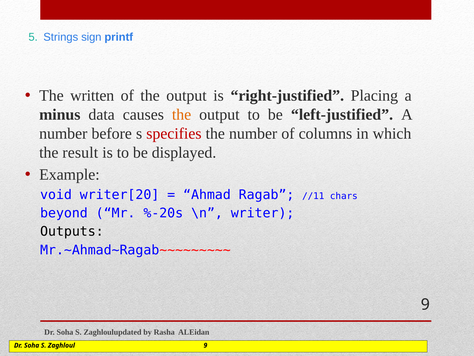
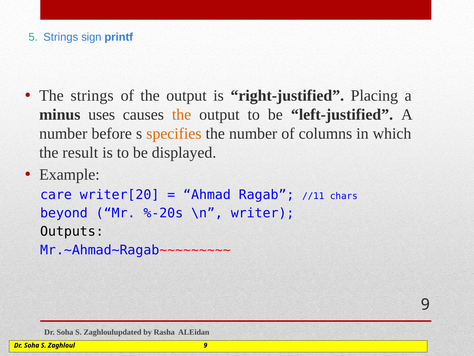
The written: written -> strings
data: data -> uses
specifies colour: red -> orange
void: void -> care
